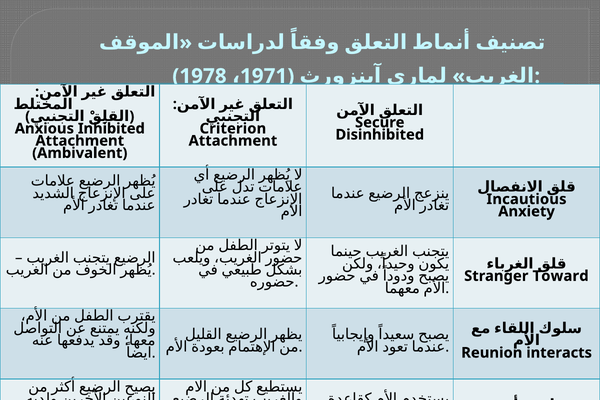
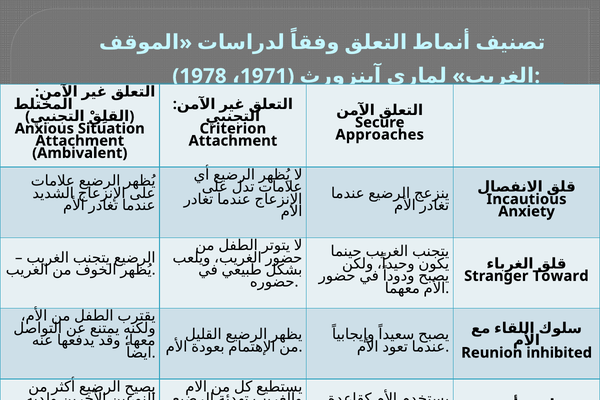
Inhibited: Inhibited -> Situation
Disinhibited: Disinhibited -> Approaches
interacts: interacts -> inhibited
